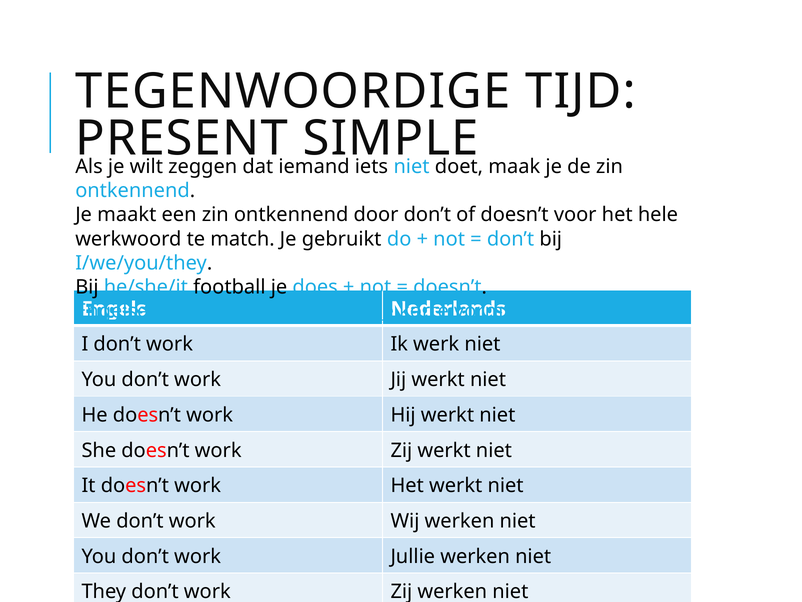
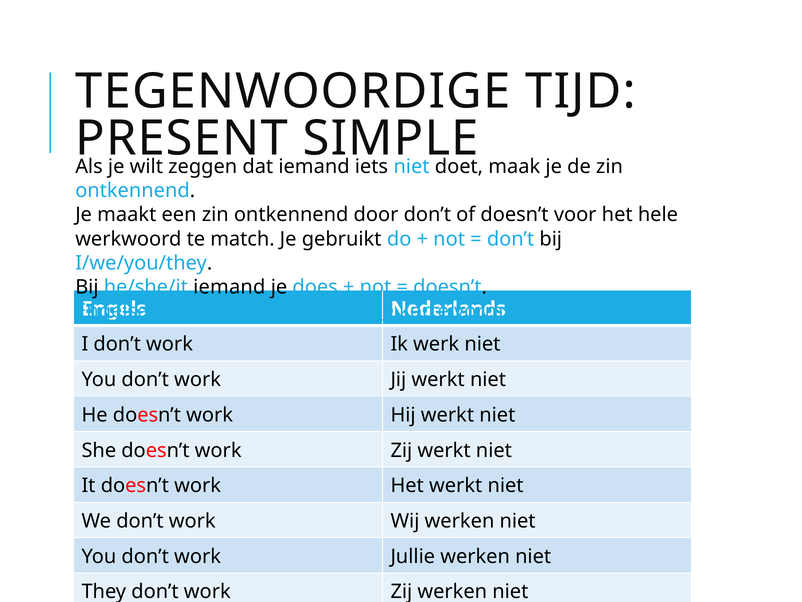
he/she/it football: football -> iemand
